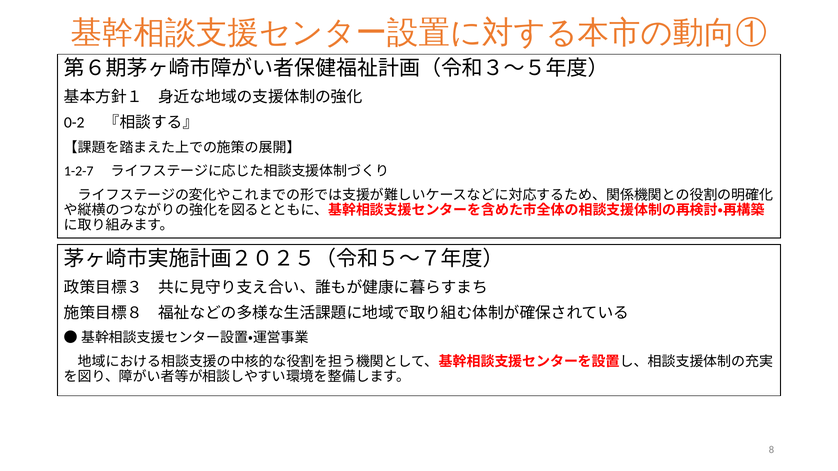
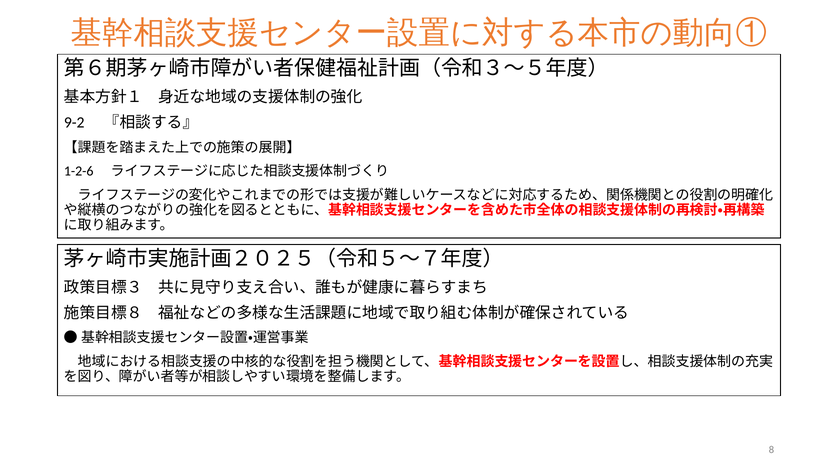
0-2: 0-2 -> 9-2
1-2-7: 1-2-7 -> 1-2-6
